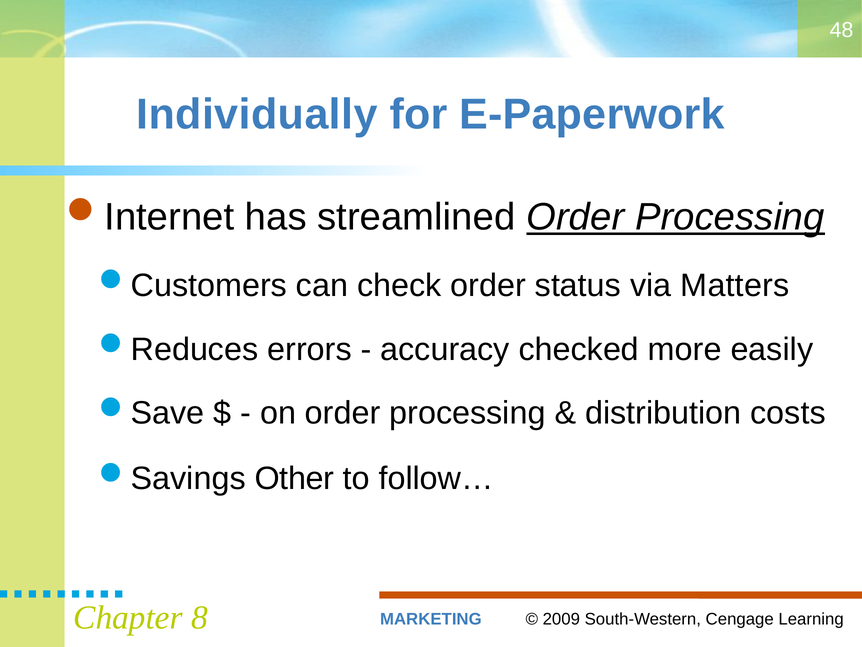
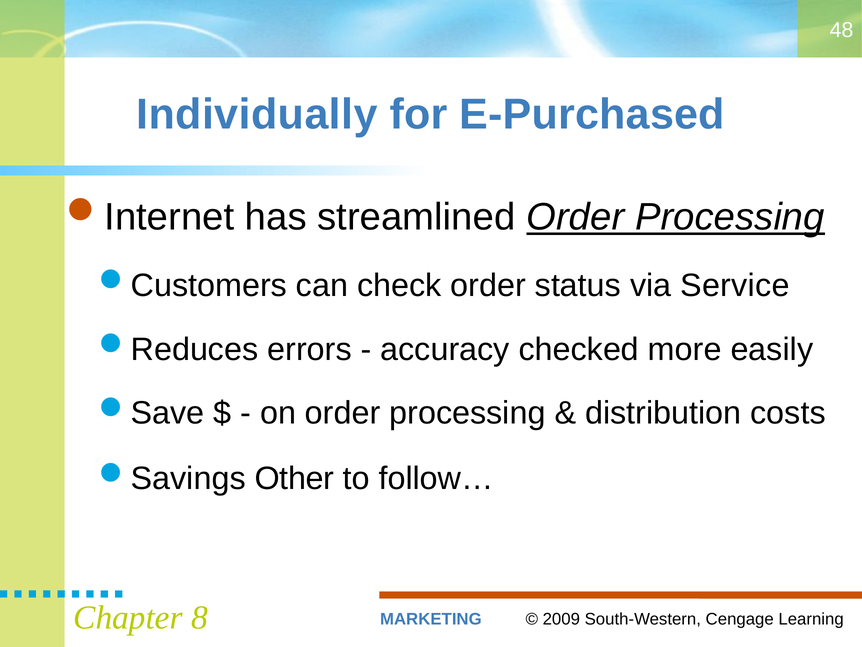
E-Paperwork: E-Paperwork -> E-Purchased
Matters: Matters -> Service
